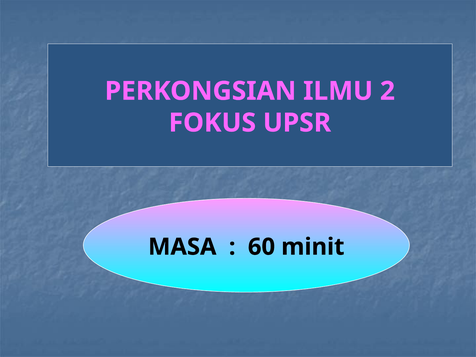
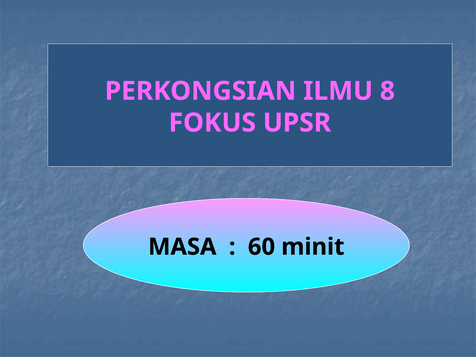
2: 2 -> 8
